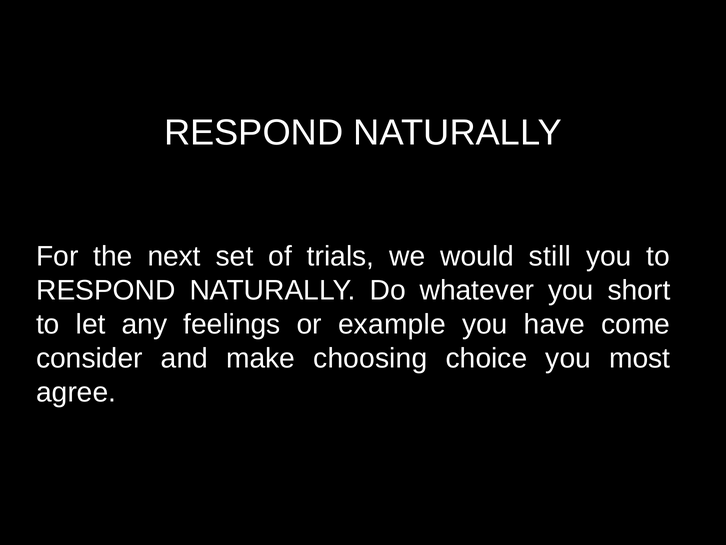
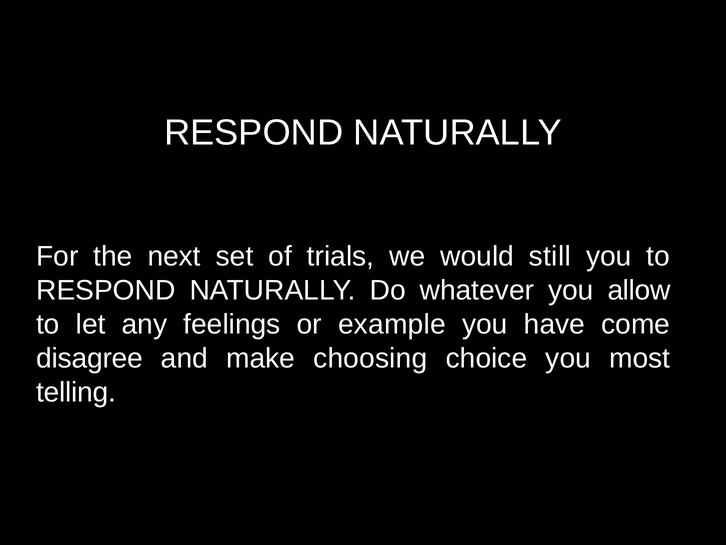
short: short -> allow
consider: consider -> disagree
agree: agree -> telling
